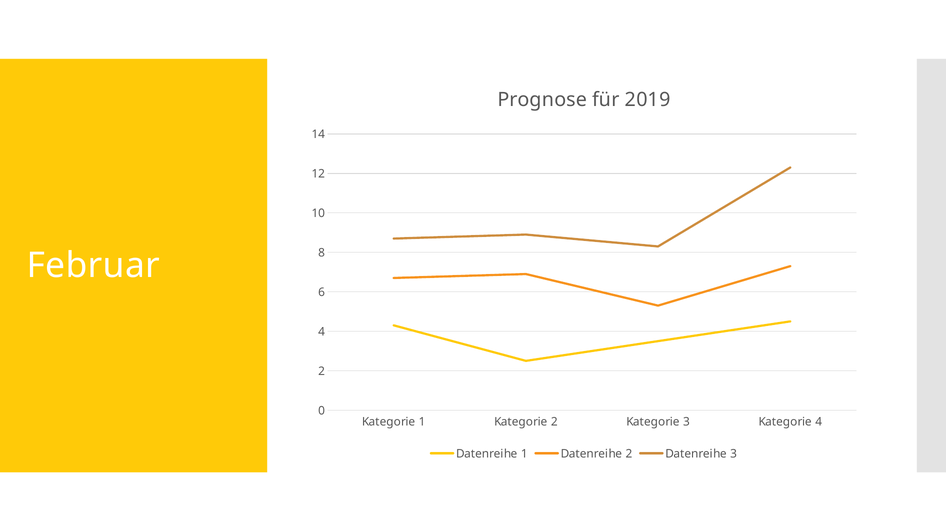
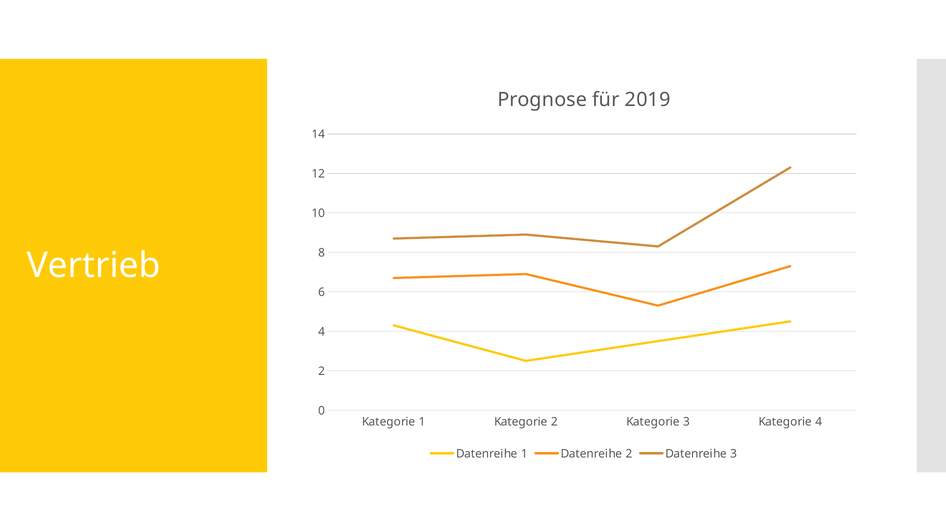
Februar: Februar -> Vertrieb
